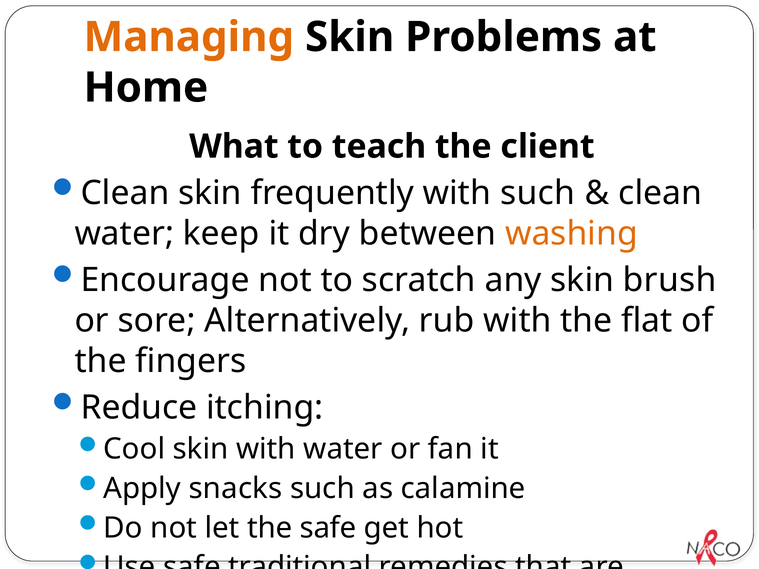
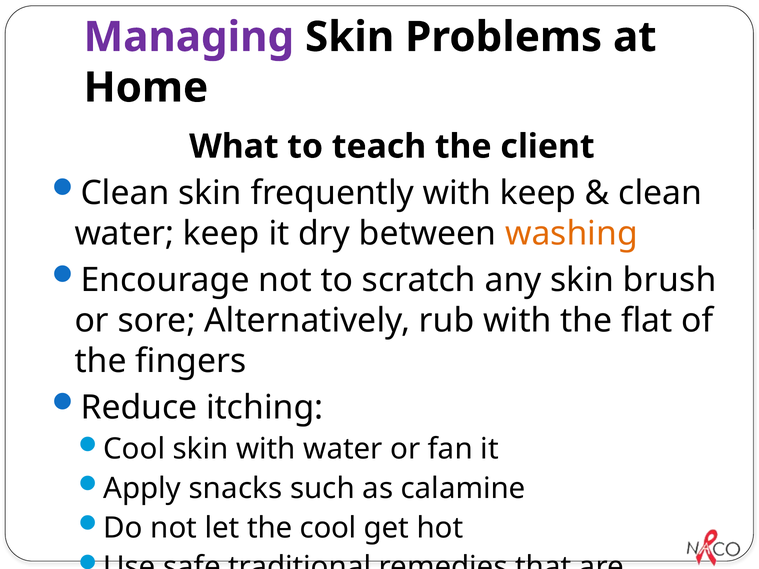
Managing colour: orange -> purple
with such: such -> keep
the safe: safe -> cool
